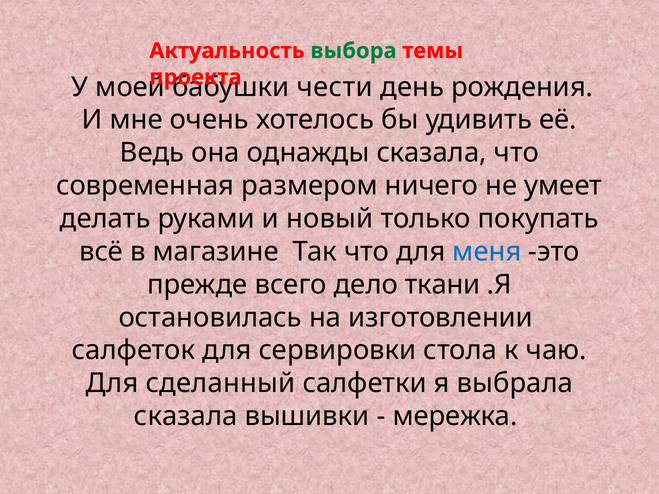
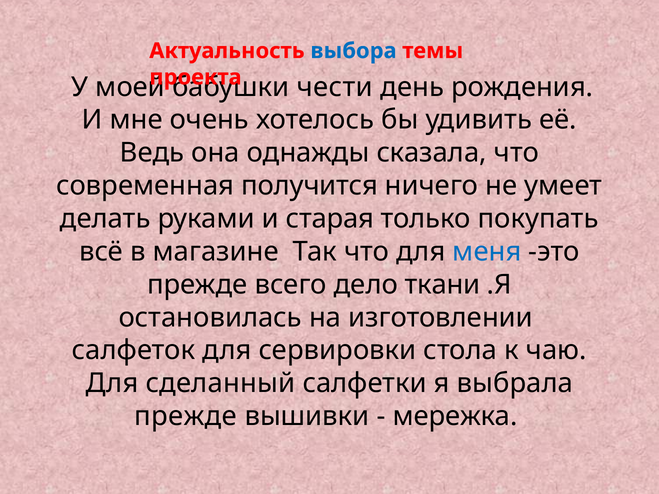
выбора colour: green -> blue
размером: размером -> получится
новый: новый -> старая
сказала at (186, 417): сказала -> прежде
